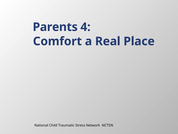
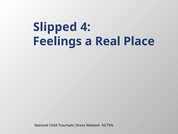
Parents: Parents -> Slipped
Comfort: Comfort -> Feelings
